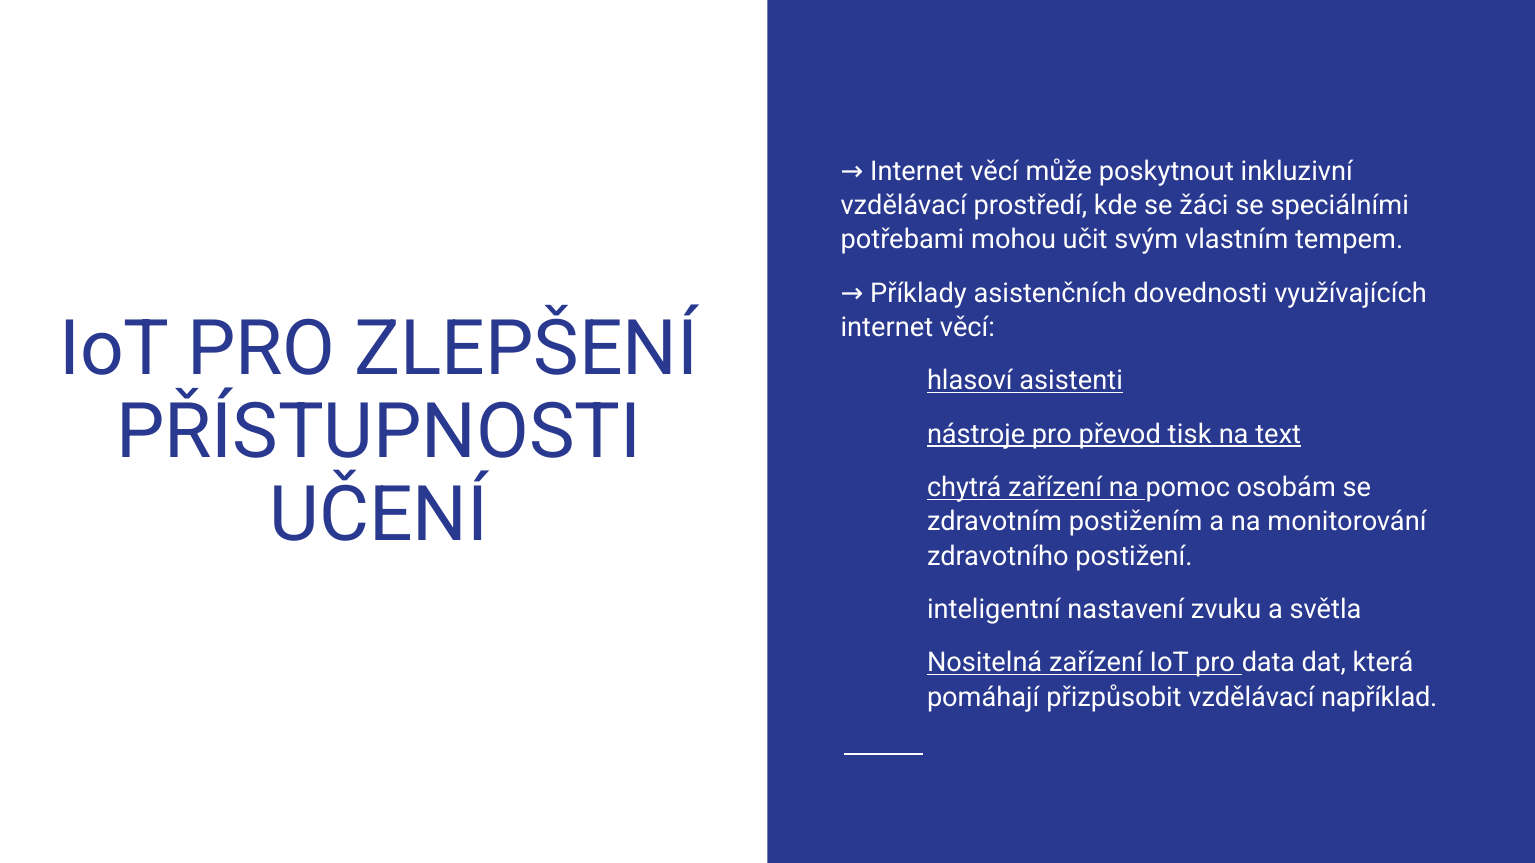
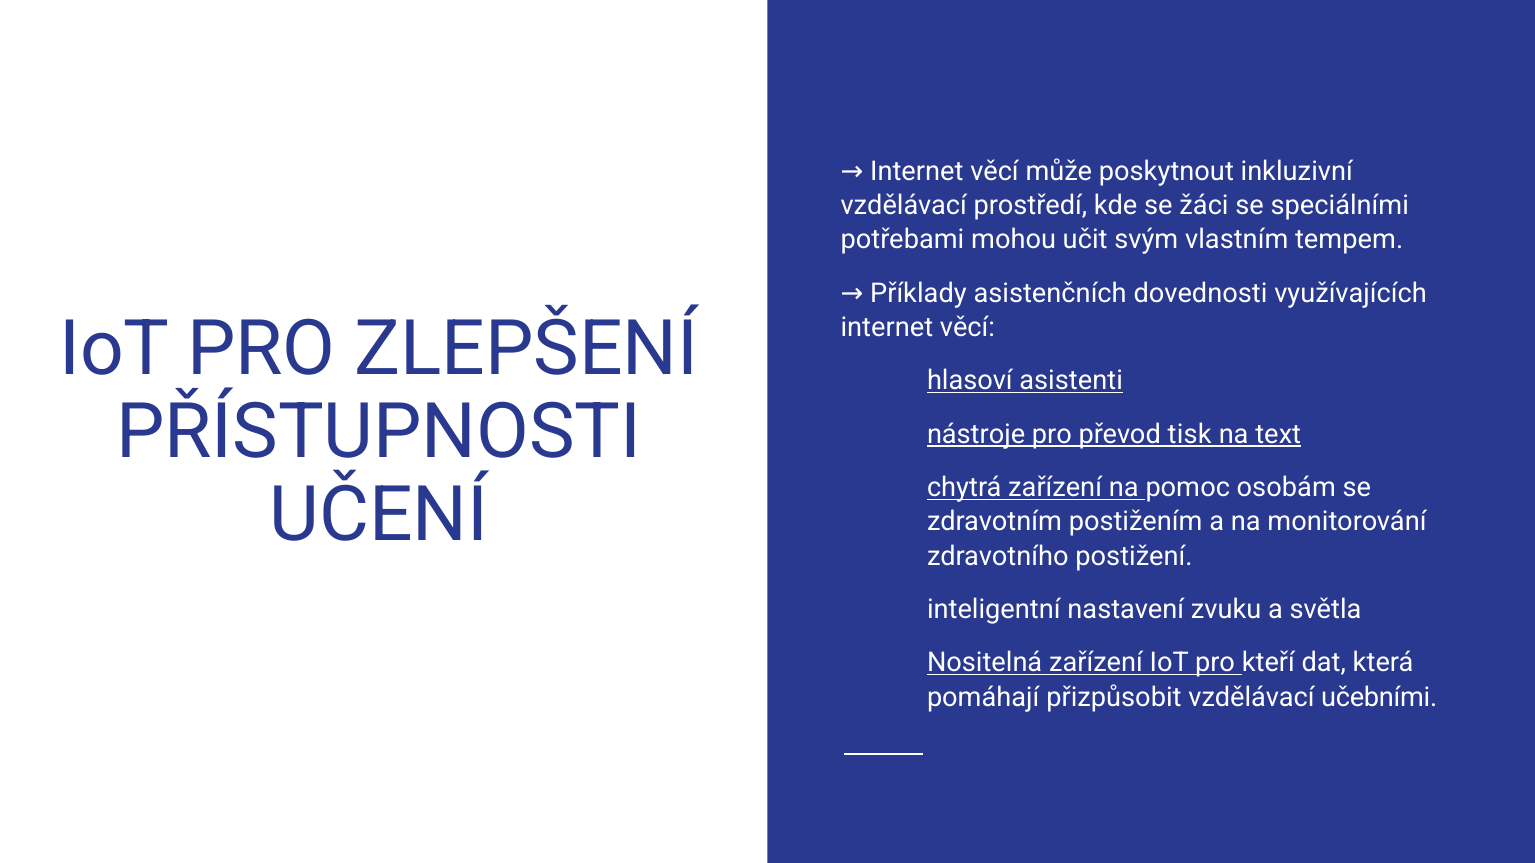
data: data -> kteří
například: například -> učebními
